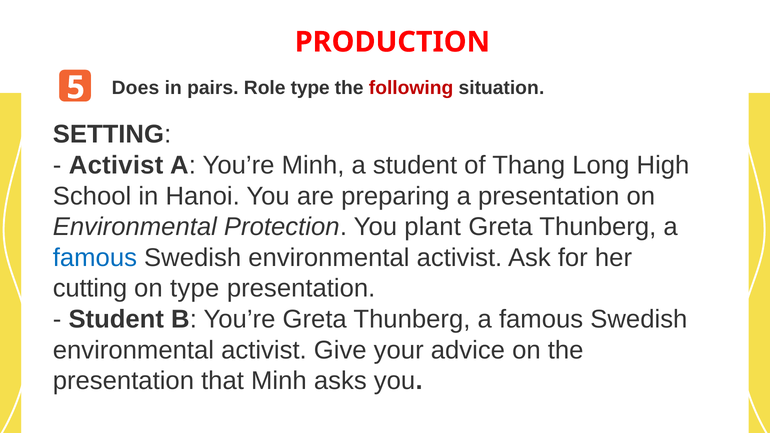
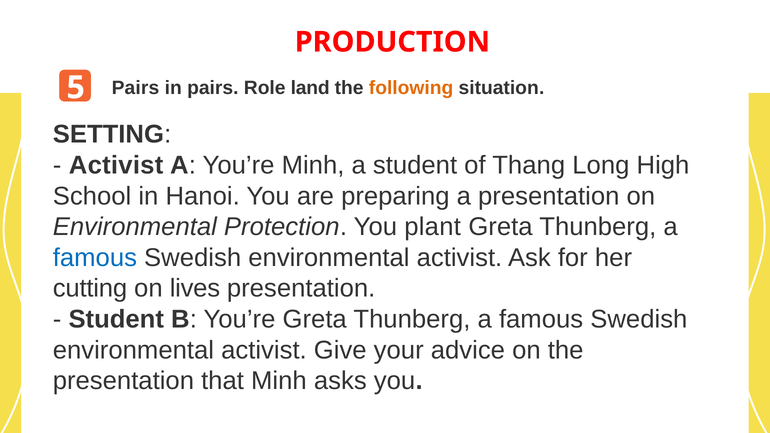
Does at (135, 88): Does -> Pairs
Role type: type -> land
following colour: red -> orange
on type: type -> lives
